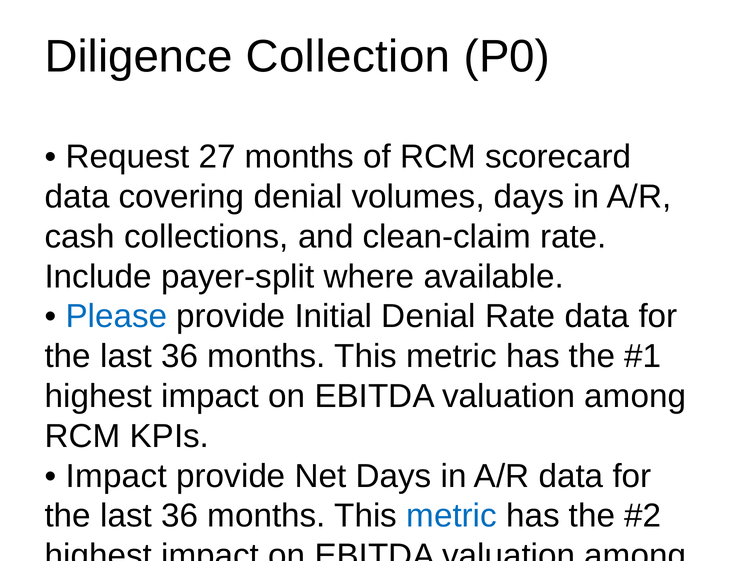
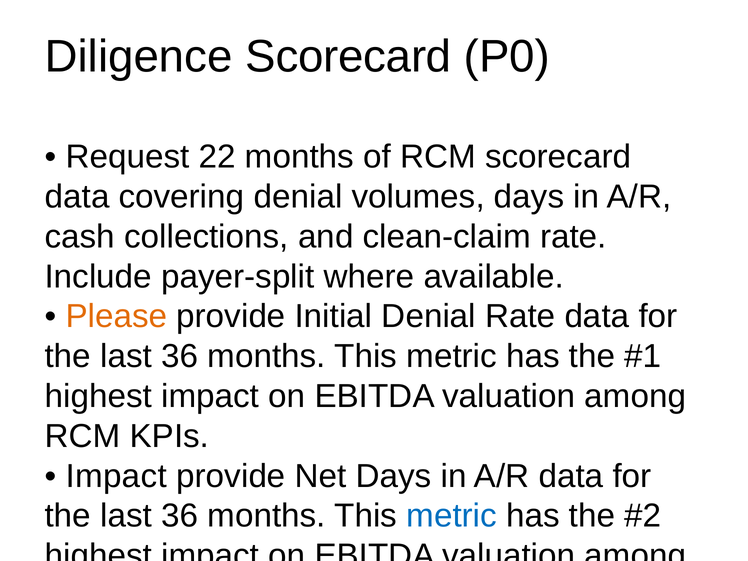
Diligence Collection: Collection -> Scorecard
27: 27 -> 22
Please at (116, 316) colour: blue -> orange
